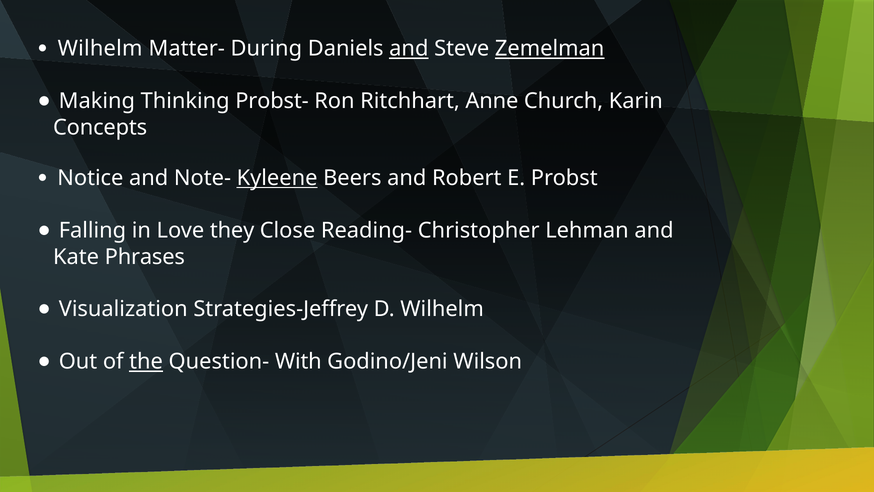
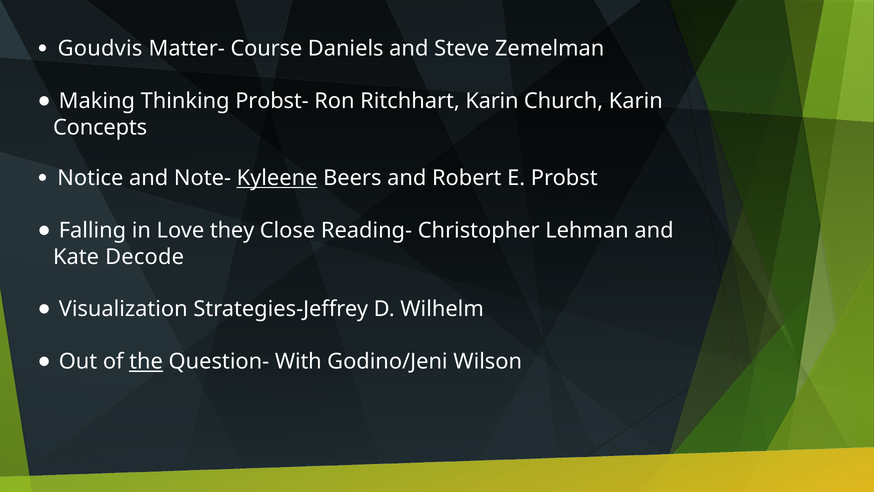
Wilhelm at (100, 49): Wilhelm -> Goudvis
During: During -> Course
and at (409, 49) underline: present -> none
Zemelman underline: present -> none
Ritchhart Anne: Anne -> Karin
Phrases: Phrases -> Decode
